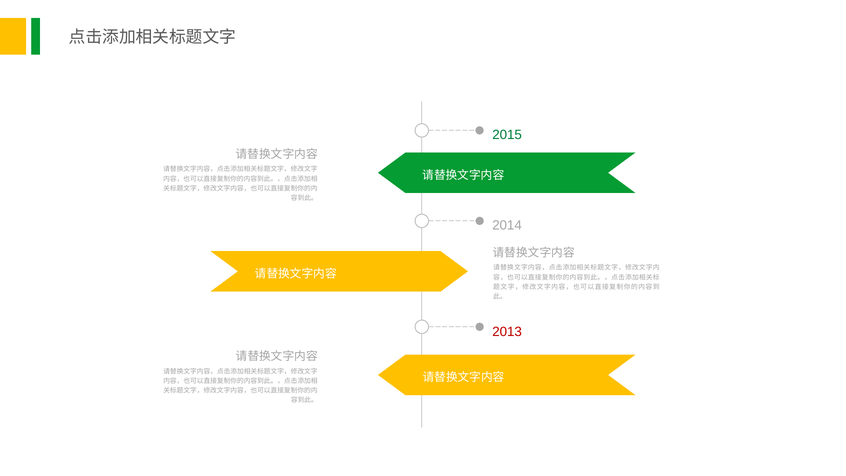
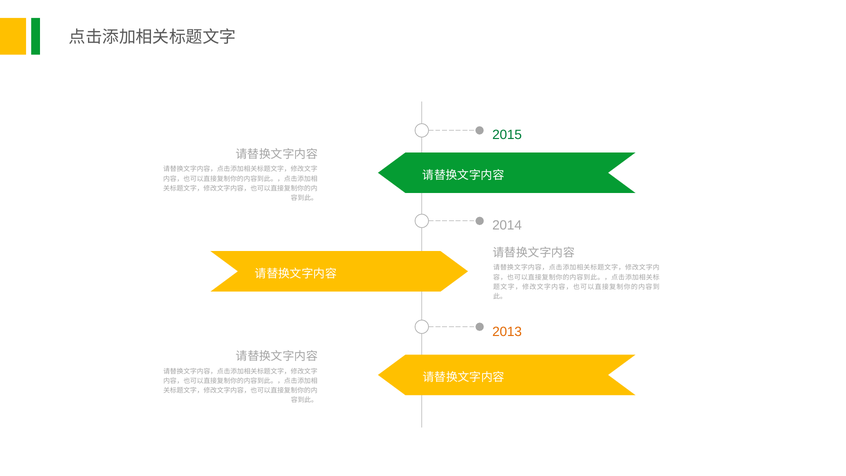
2013 colour: red -> orange
